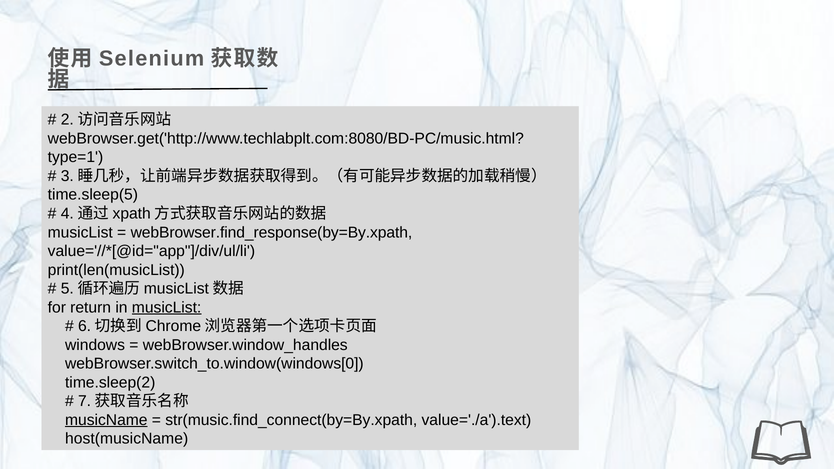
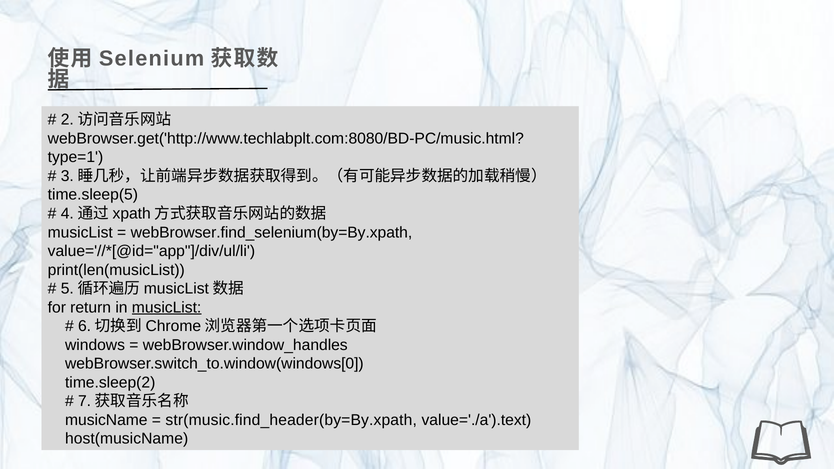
webBrowser.find_response(by=By.xpath: webBrowser.find_response(by=By.xpath -> webBrowser.find_selenium(by=By.xpath
musicName underline: present -> none
str(music.find_connect(by=By.xpath: str(music.find_connect(by=By.xpath -> str(music.find_header(by=By.xpath
